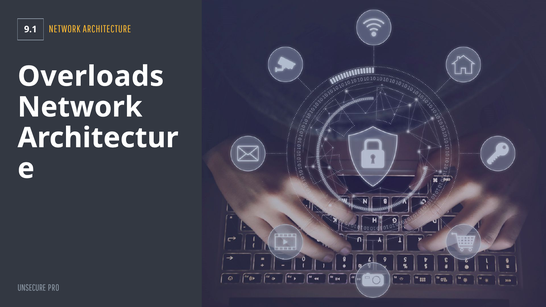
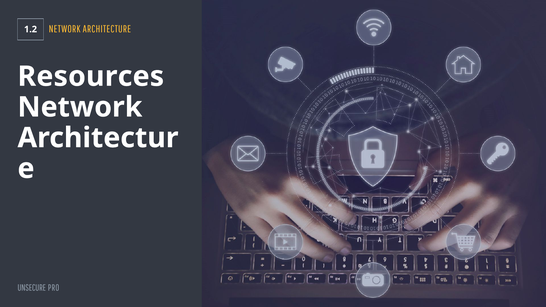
9.1: 9.1 -> 1.2
Overloads: Overloads -> Resources
